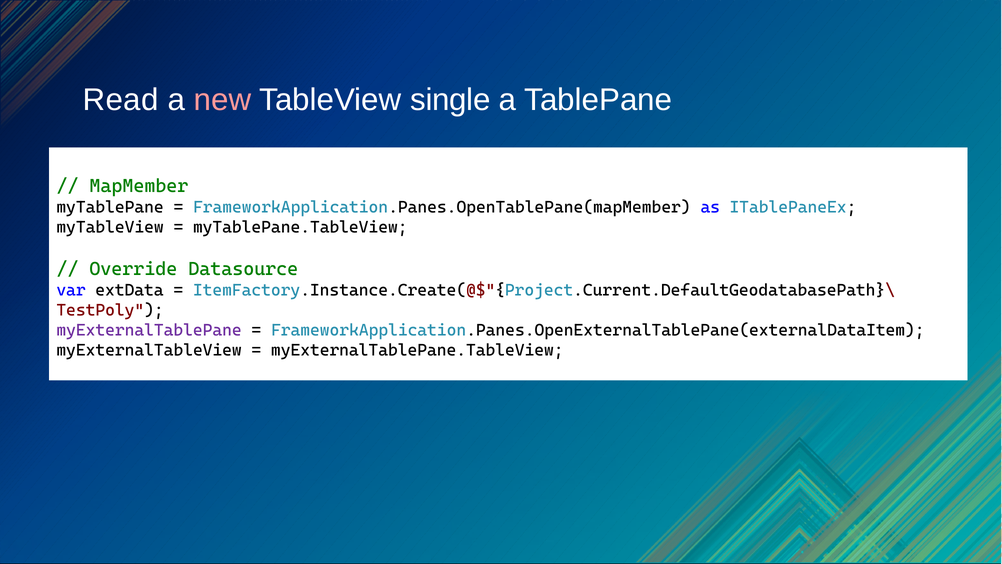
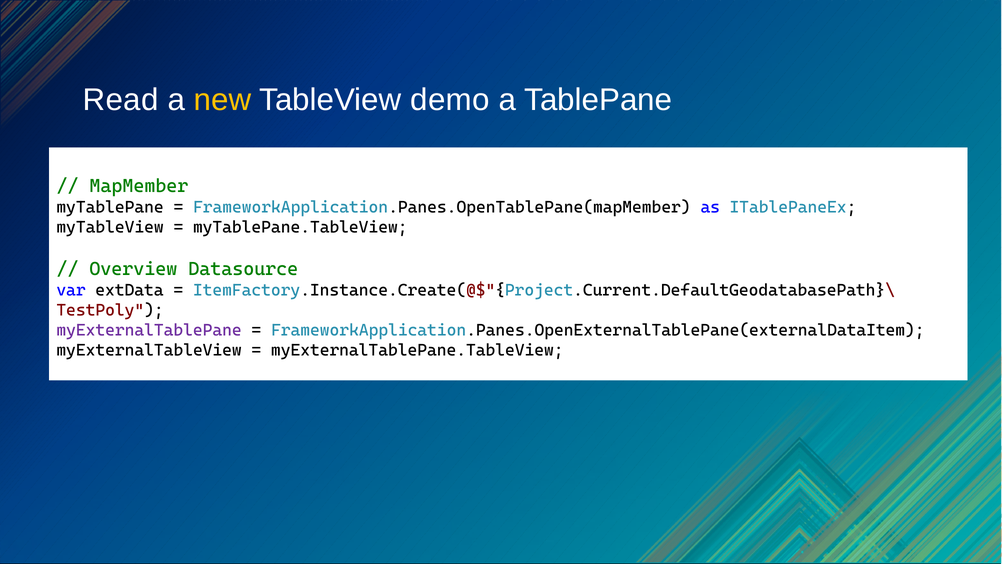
new colour: pink -> yellow
single: single -> demo
Override: Override -> Overview
